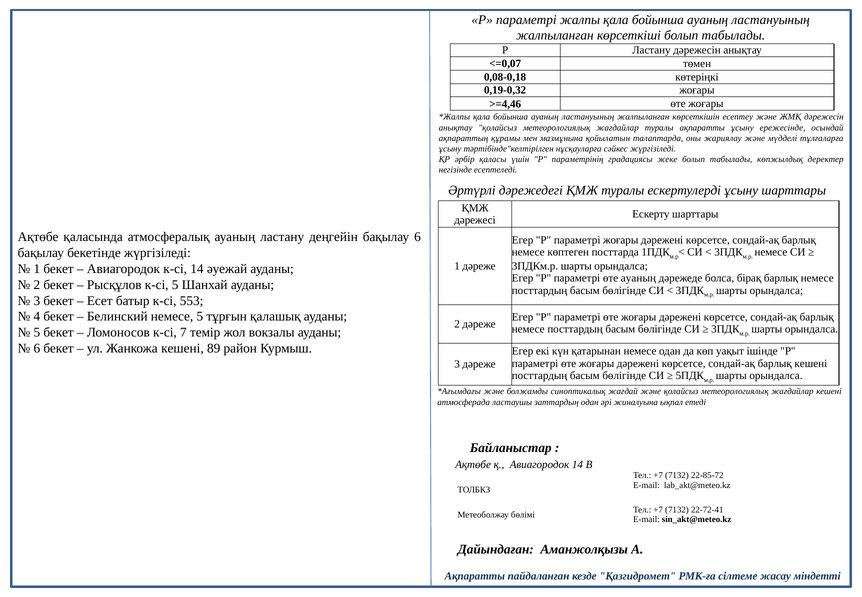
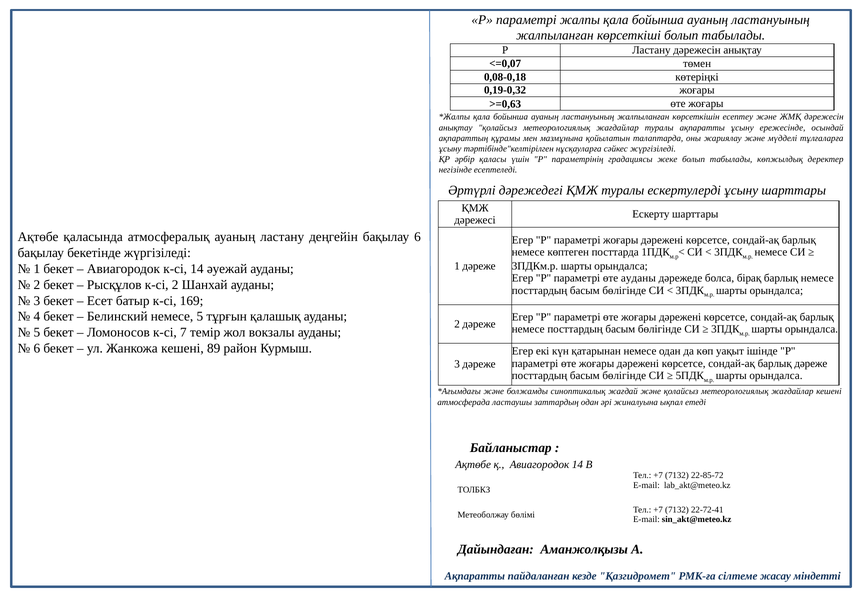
>=4,46: >=4,46 -> >=0,63
өте ауаның: ауаның -> ауданы
к-сі 5: 5 -> 2
553: 553 -> 169
барлық кешені: кешені -> дәреже
